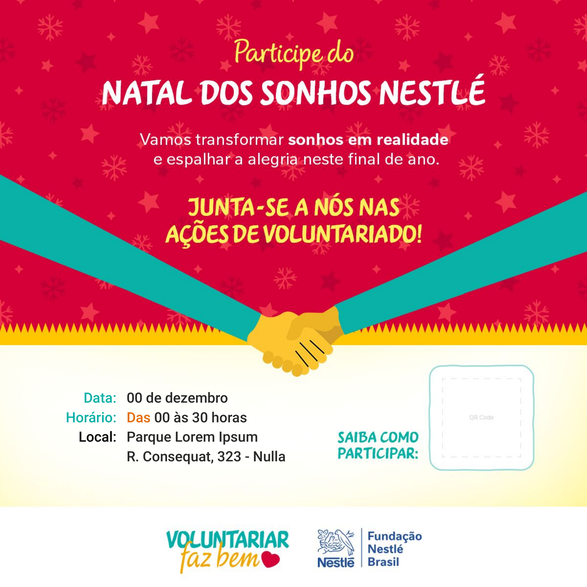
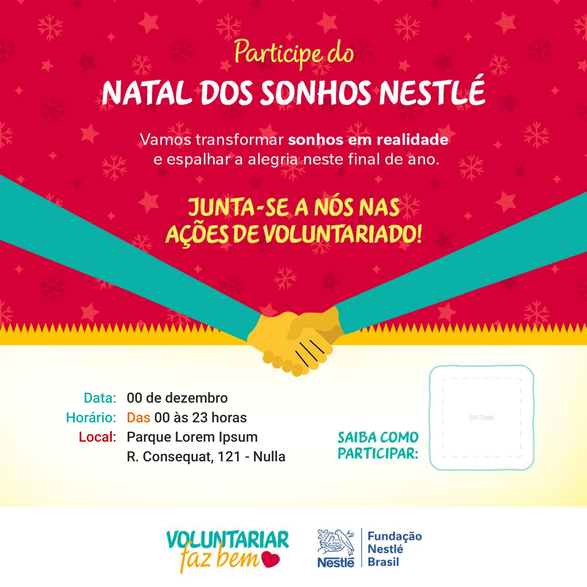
30: 30 -> 23
Local colour: black -> red
323: 323 -> 121
